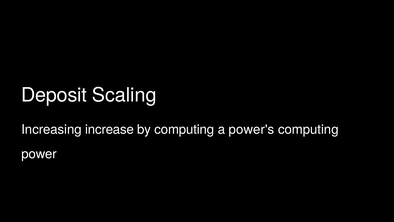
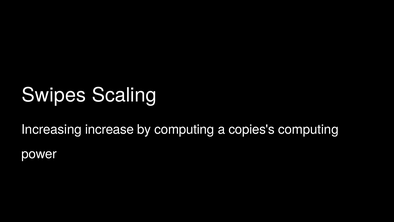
Deposit: Deposit -> Swipes
power's: power's -> copies's
